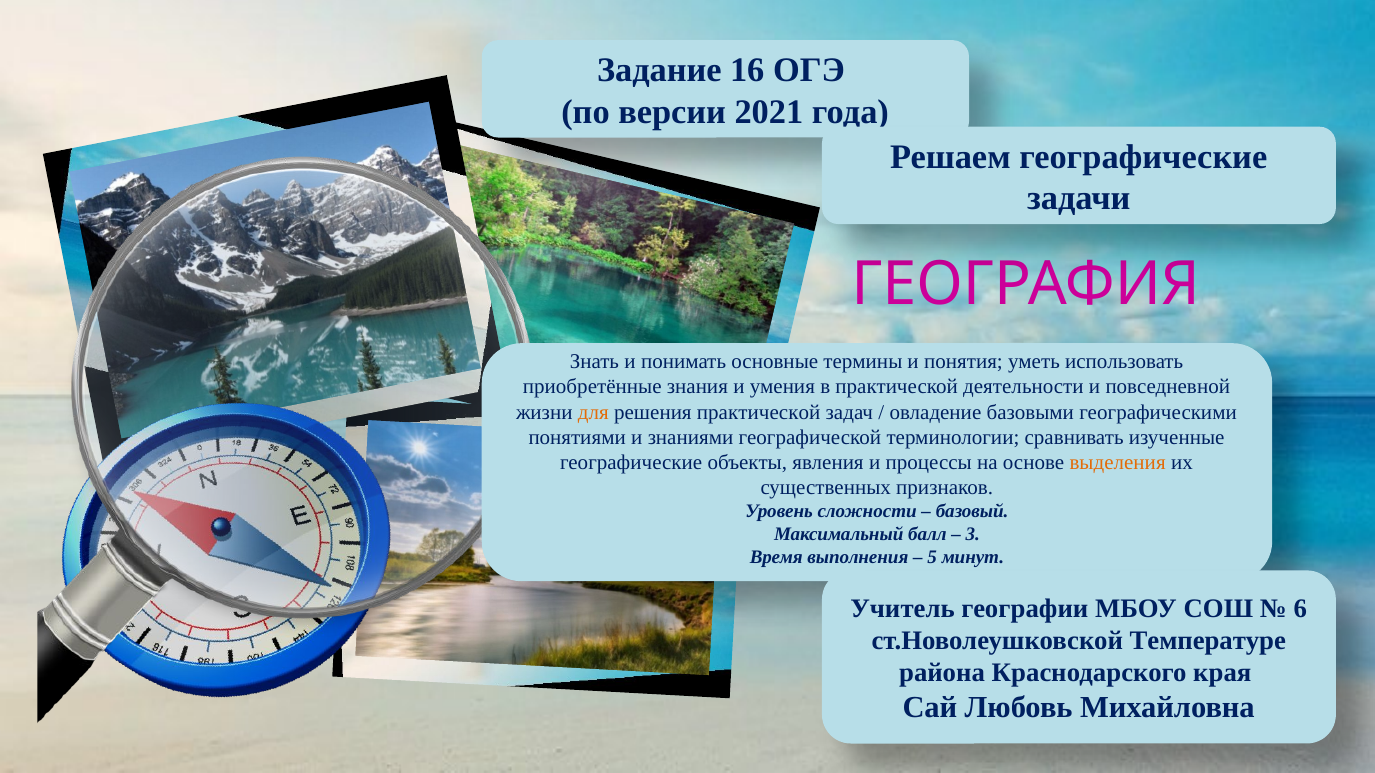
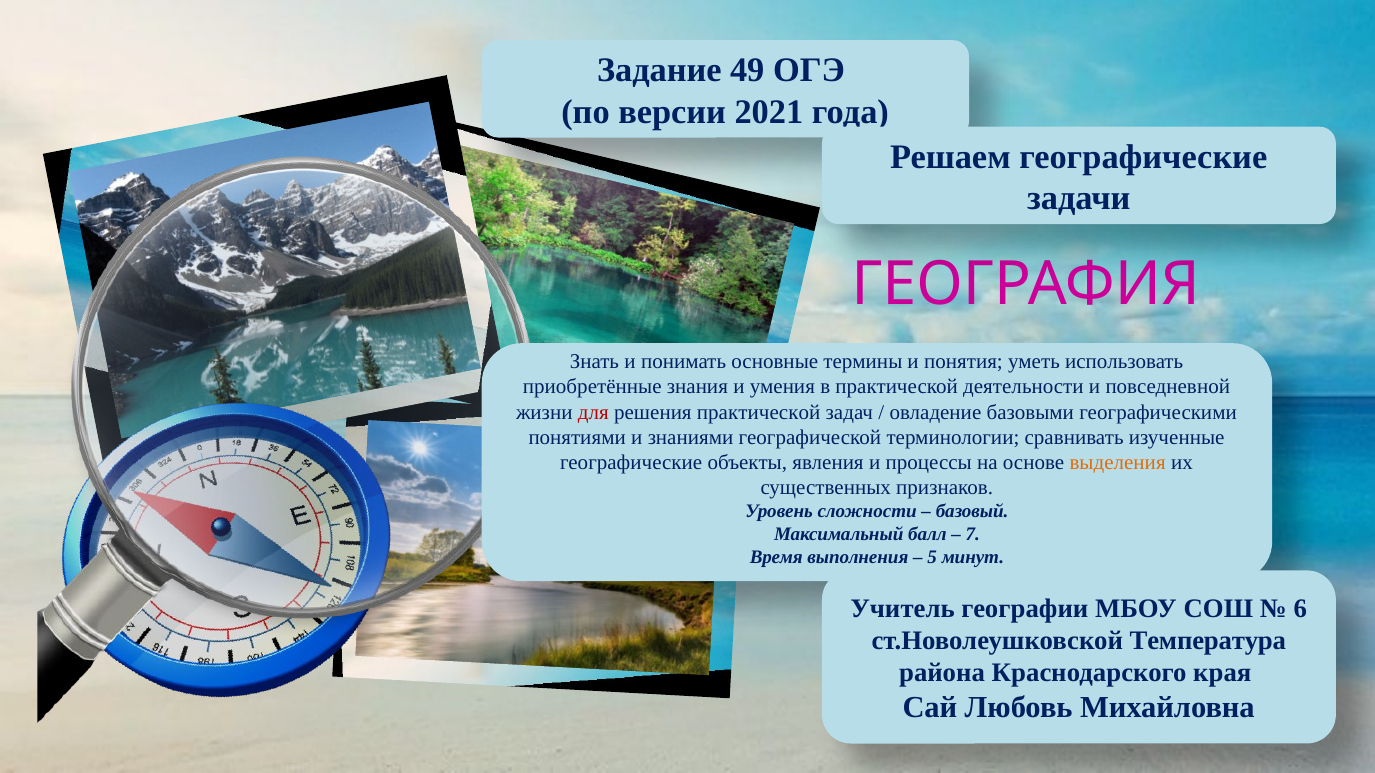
16: 16 -> 49
для colour: orange -> red
3: 3 -> 7
Температуре: Температуре -> Температура
